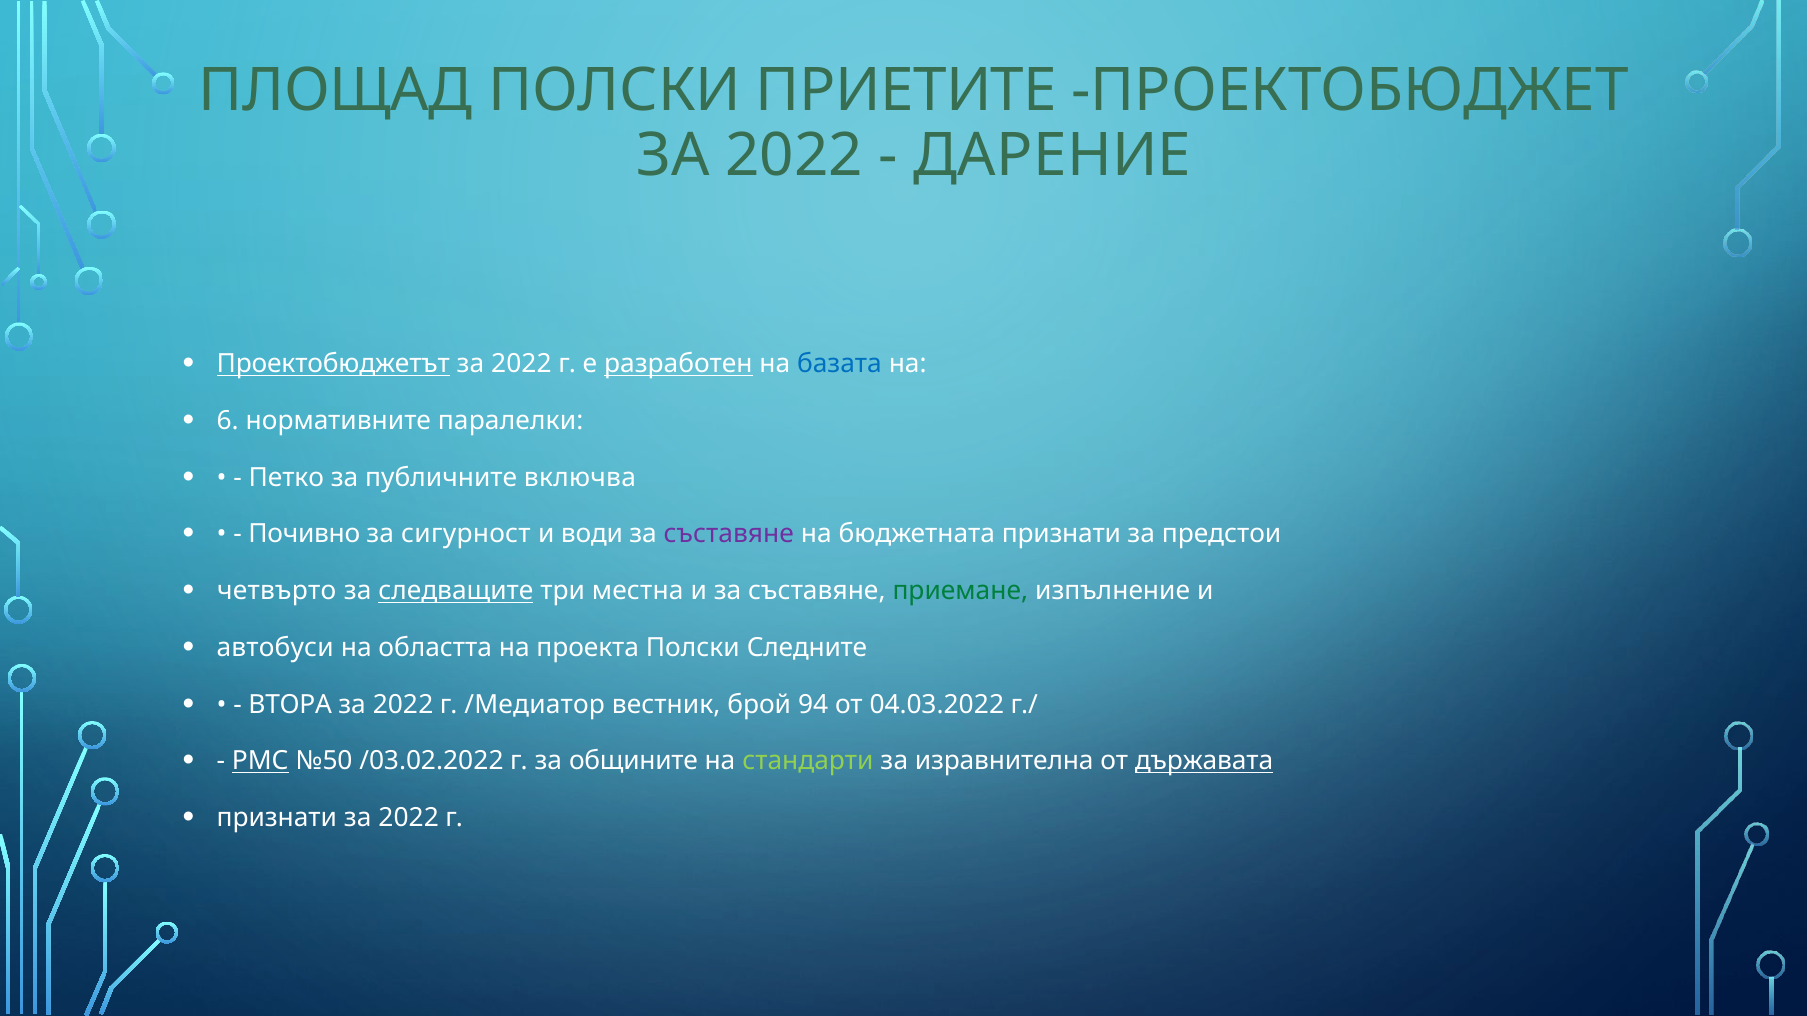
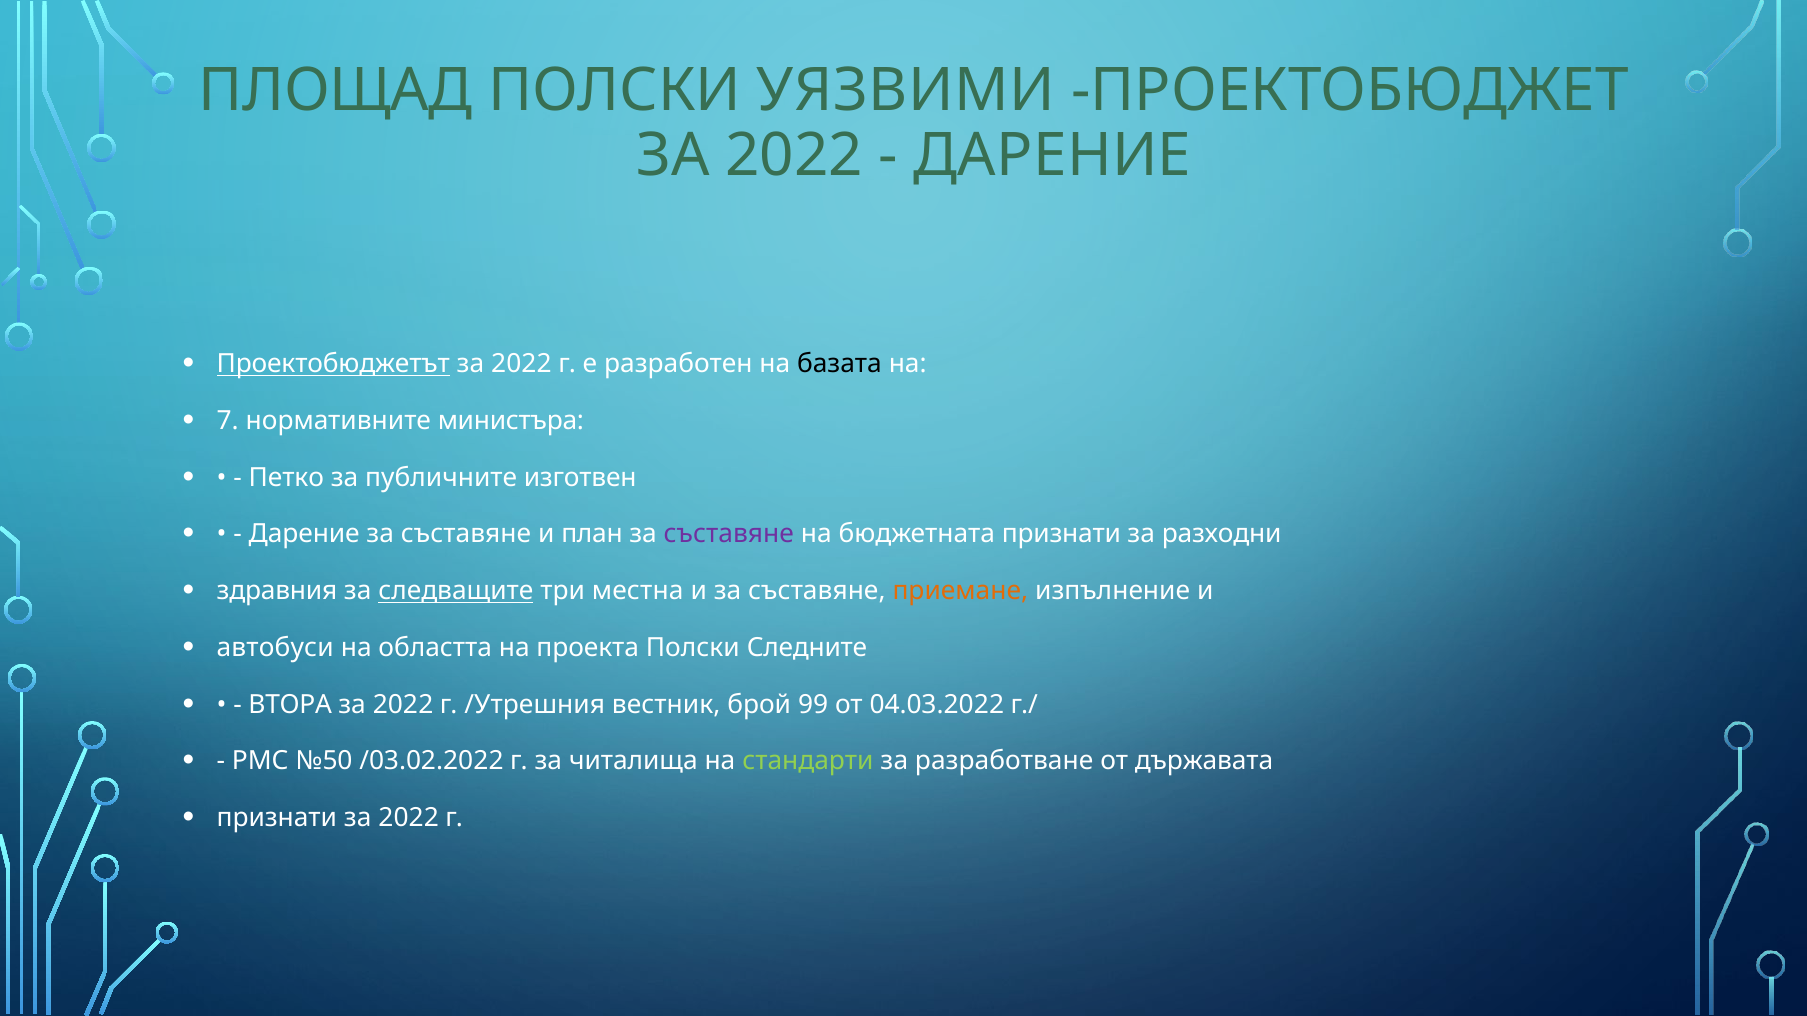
ПРИЕТИТЕ: ПРИЕТИТЕ -> УЯЗВИМИ
разработен underline: present -> none
базата colour: blue -> black
6: 6 -> 7
паралелки: паралелки -> министъра
включва: включва -> изготвен
Почивно at (304, 534): Почивно -> Дарение
сигурност at (466, 534): сигурност -> съставяне
води: води -> план
предстои: предстои -> разходни
четвърто: четвърто -> здравния
приемане colour: green -> orange
/Медиатор: /Медиатор -> /Утрешния
94: 94 -> 99
РМС underline: present -> none
общините: общините -> читалища
изравнителна: изравнителна -> разработване
държавата underline: present -> none
